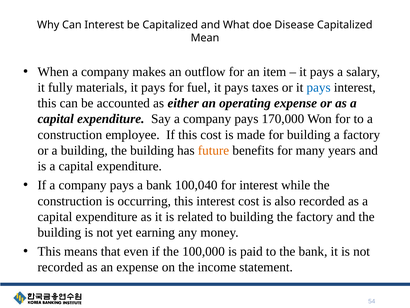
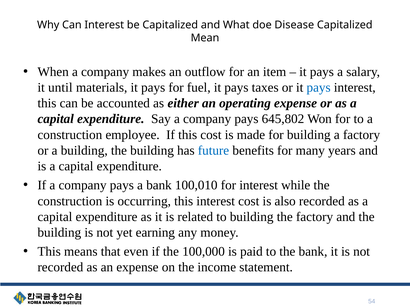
fully: fully -> until
170,000: 170,000 -> 645,802
future colour: orange -> blue
100,040: 100,040 -> 100,010
